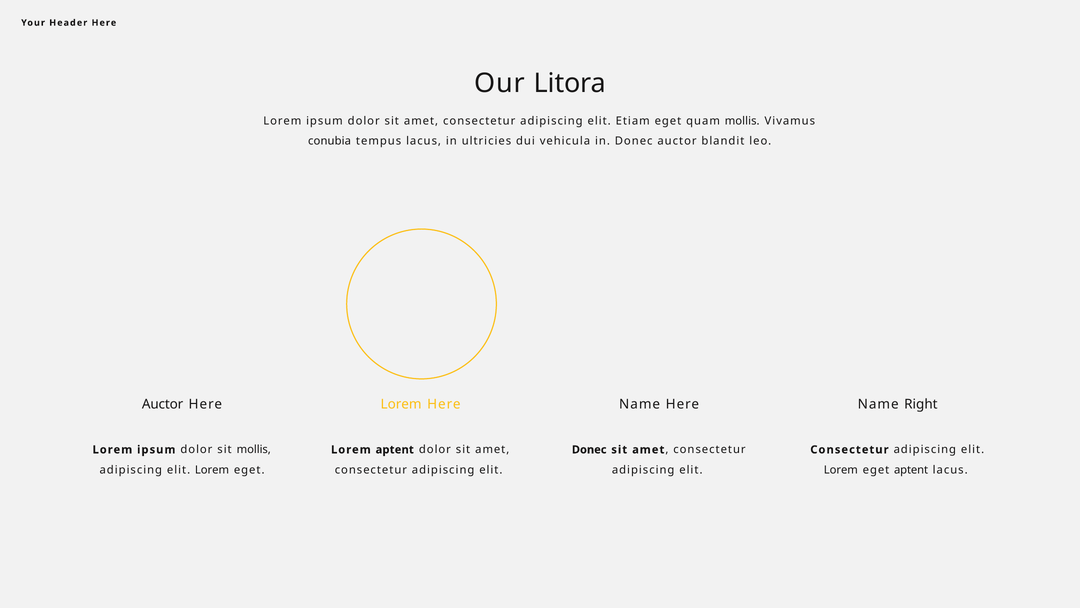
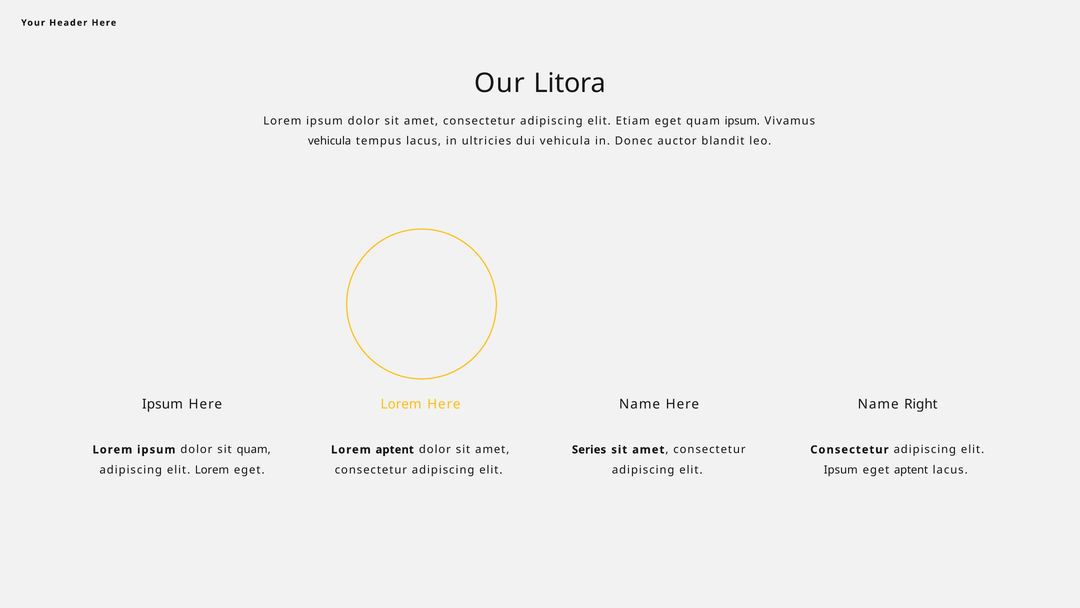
quam mollis: mollis -> ipsum
conubia at (330, 141): conubia -> vehicula
Auctor at (163, 404): Auctor -> Ipsum
sit mollis: mollis -> quam
Donec at (589, 449): Donec -> Series
Lorem at (841, 470): Lorem -> Ipsum
